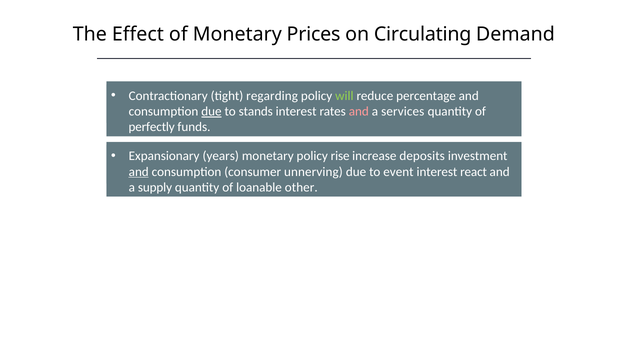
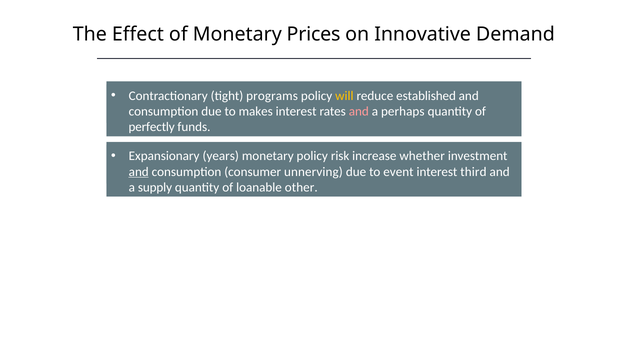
Circulating: Circulating -> Innovative
regarding: regarding -> programs
will colour: light green -> yellow
percentage: percentage -> established
due at (211, 111) underline: present -> none
stands: stands -> makes
services: services -> perhaps
rise: rise -> risk
deposits: deposits -> whether
react: react -> third
